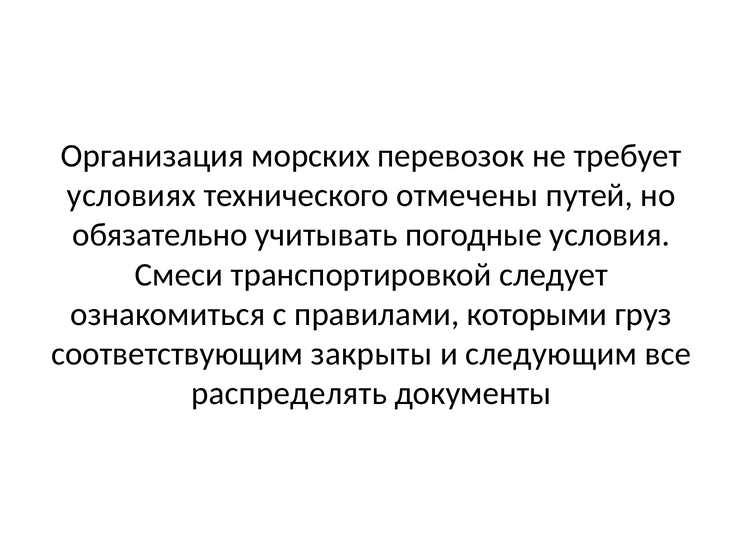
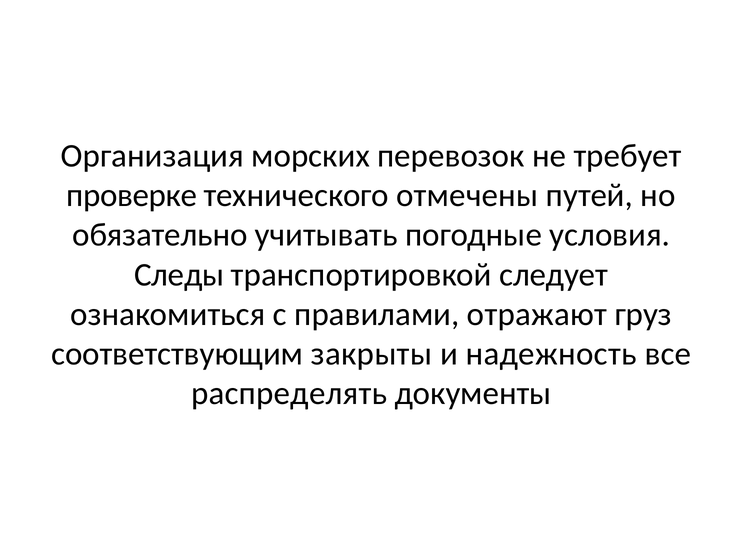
условиях: условиях -> проверке
Смеси: Смеси -> Следы
которыми: которыми -> отражают
следующим: следующим -> надежность
